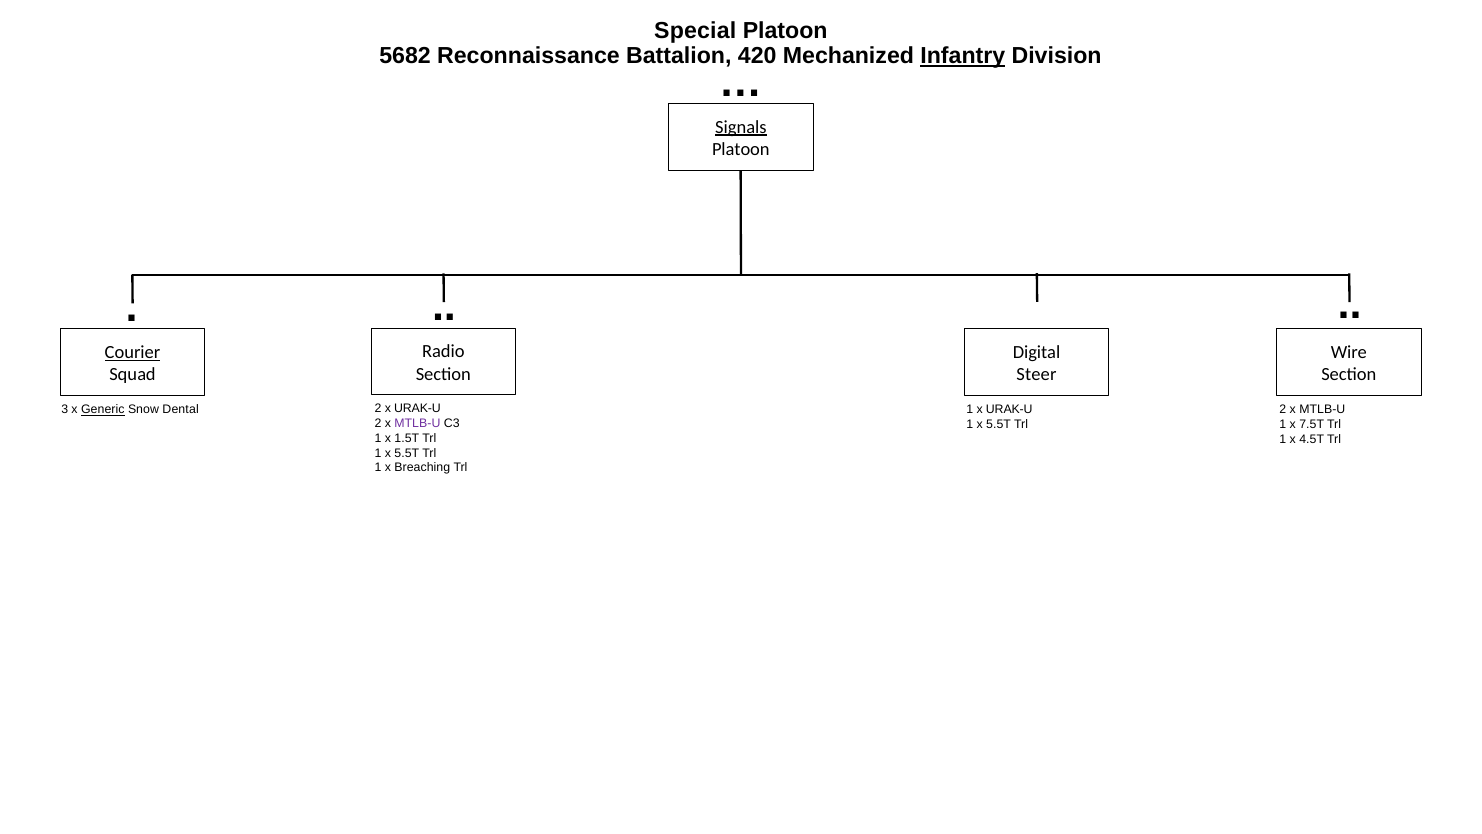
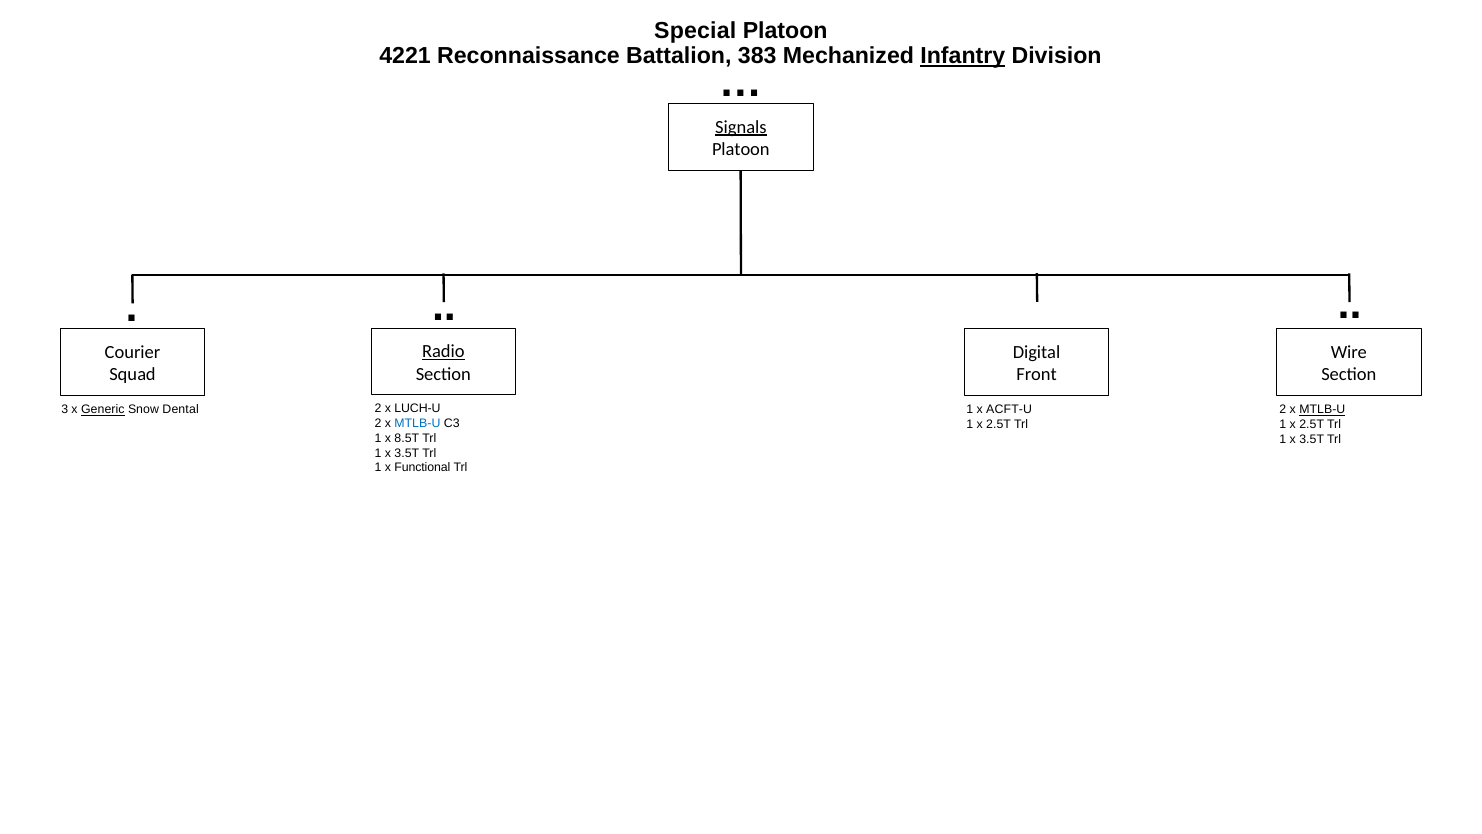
5682: 5682 -> 4221
420: 420 -> 383
Radio underline: none -> present
Courier underline: present -> none
Steer: Steer -> Front
2 x URAK-U: URAK-U -> LUCH-U
1 x URAK-U: URAK-U -> ACFT-U
MTLB-U at (1322, 410) underline: none -> present
MTLB-U at (417, 423) colour: purple -> blue
5.5T at (999, 424): 5.5T -> 2.5T
7.5T at (1312, 424): 7.5T -> 2.5T
1.5T: 1.5T -> 8.5T
4.5T at (1312, 439): 4.5T -> 3.5T
5.5T at (407, 453): 5.5T -> 3.5T
Breaching: Breaching -> Functional
